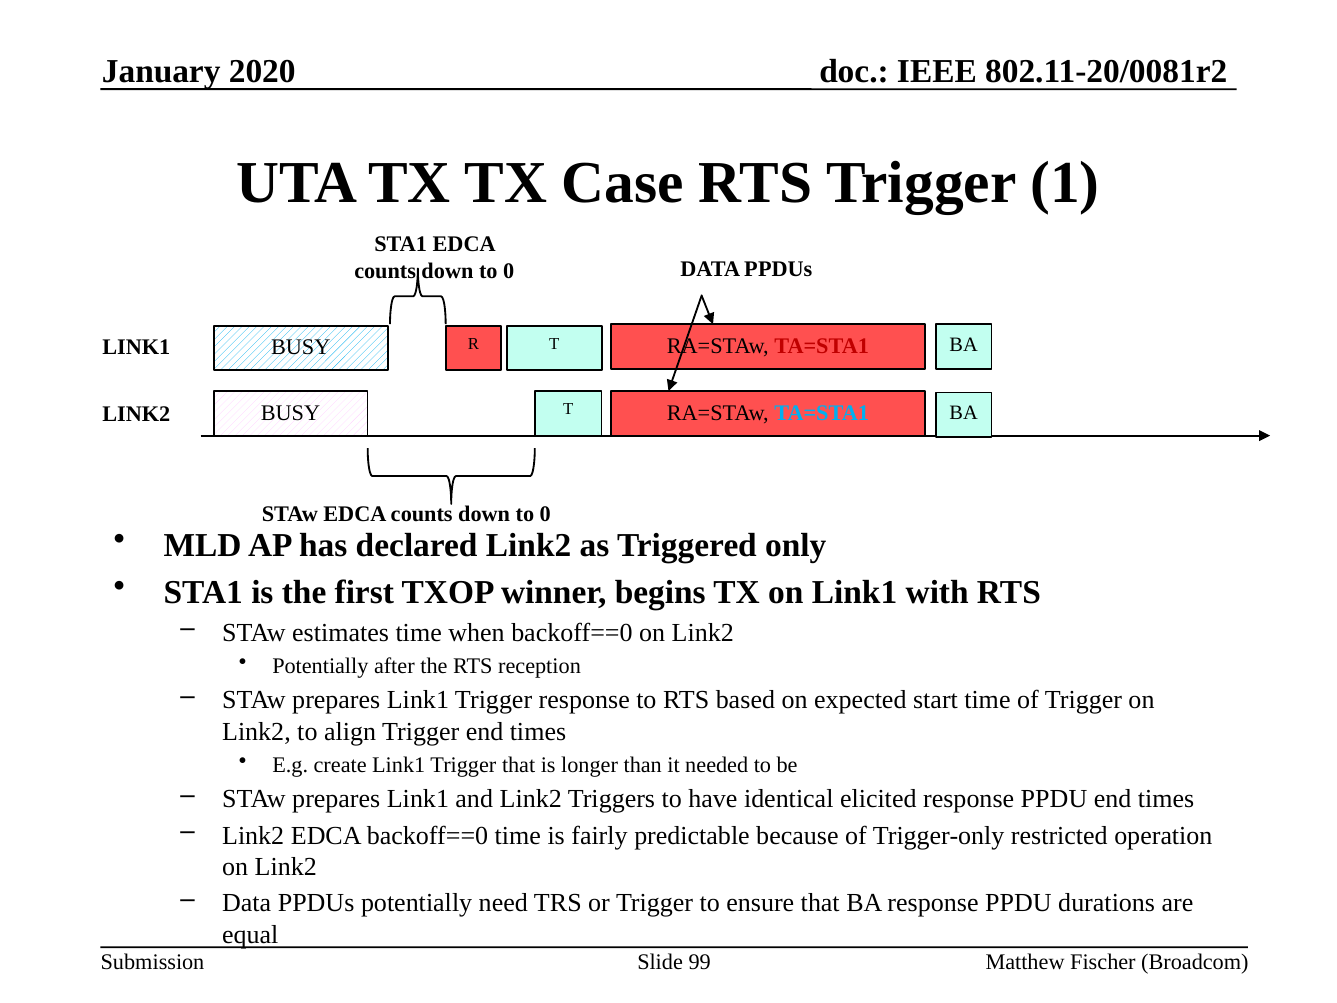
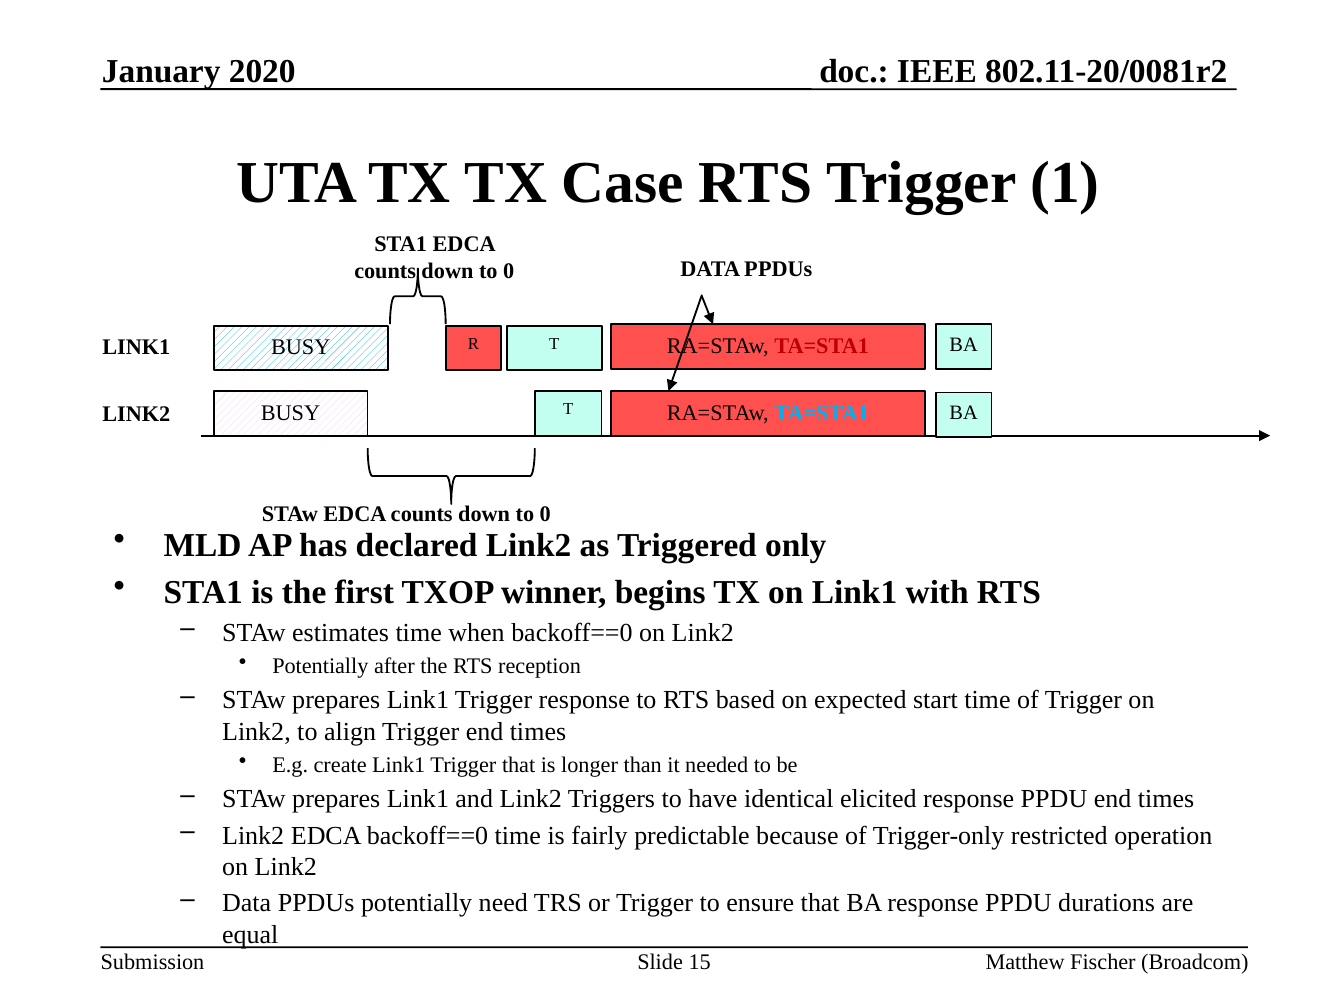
99: 99 -> 15
